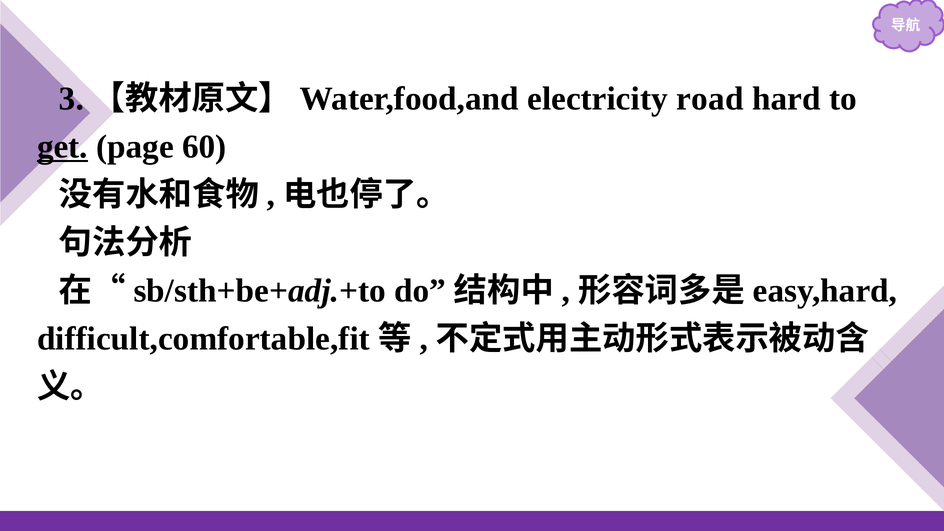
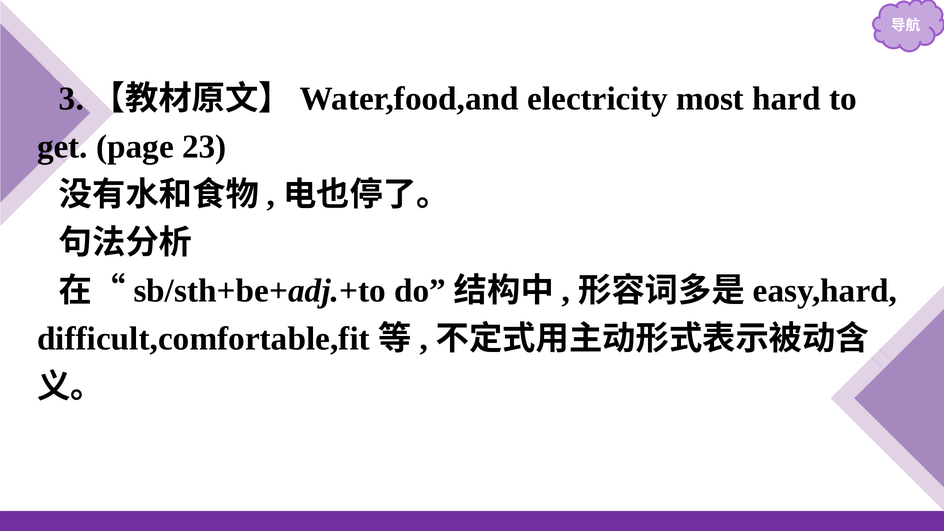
road: road -> most
get underline: present -> none
60: 60 -> 23
